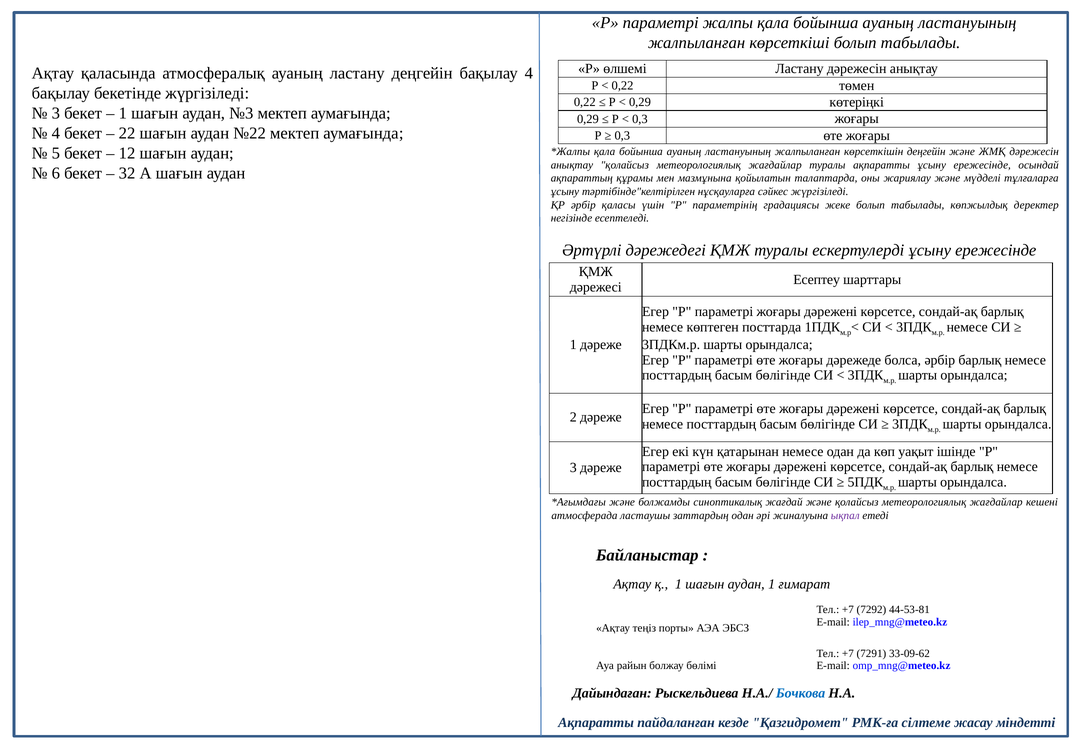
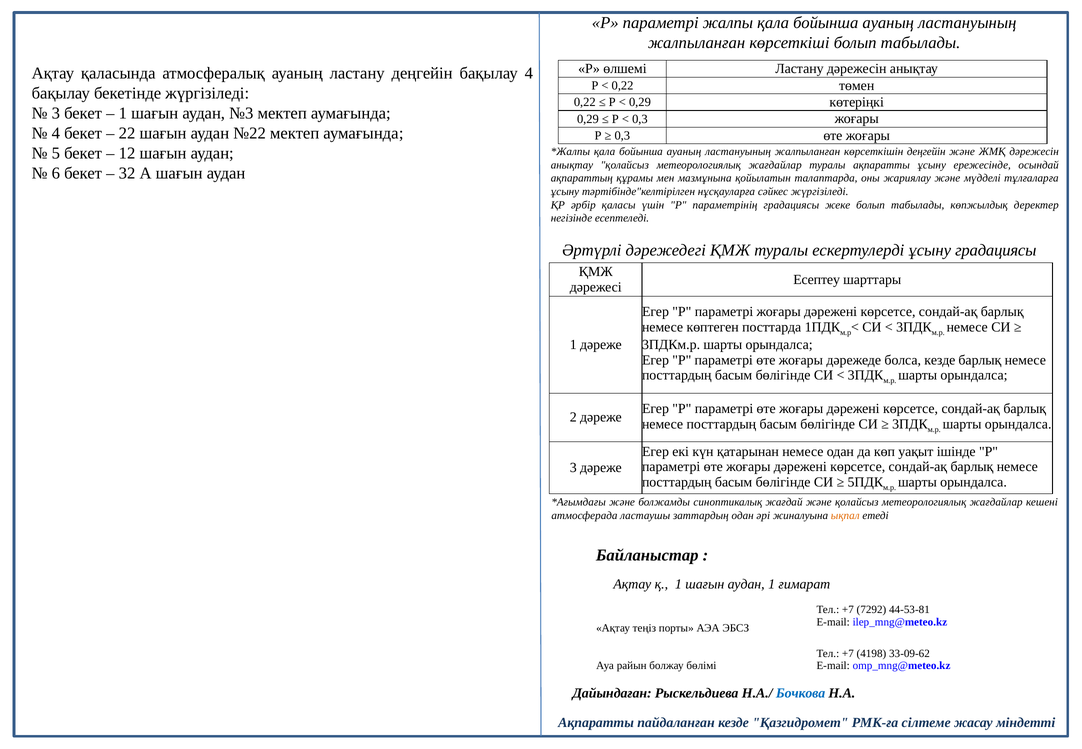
ескертулерді ұсыну ережесінде: ережесінде -> градациясы
болса әрбір: әрбір -> кезде
ықпал colour: purple -> orange
7291: 7291 -> 4198
